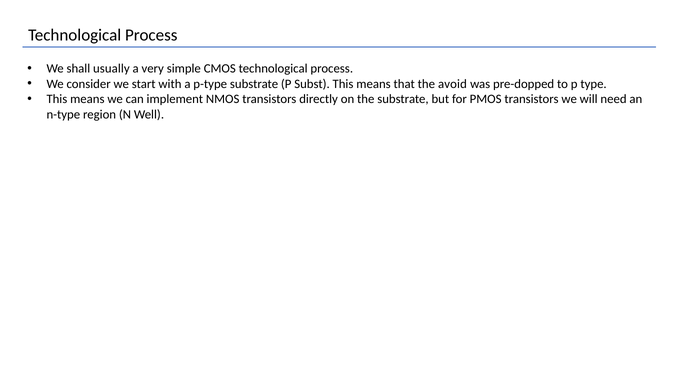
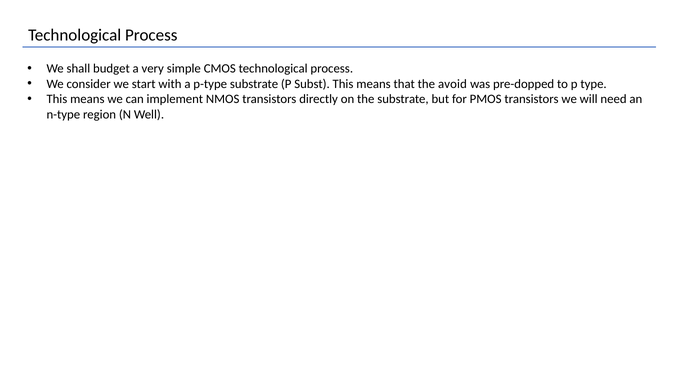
usually: usually -> budget
